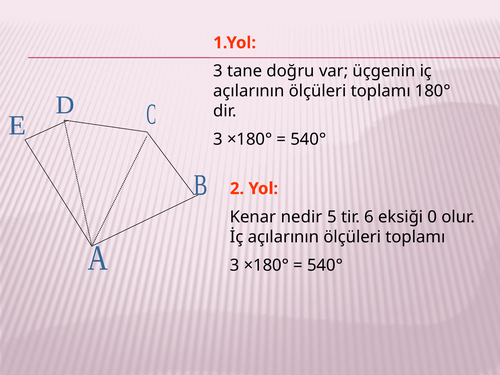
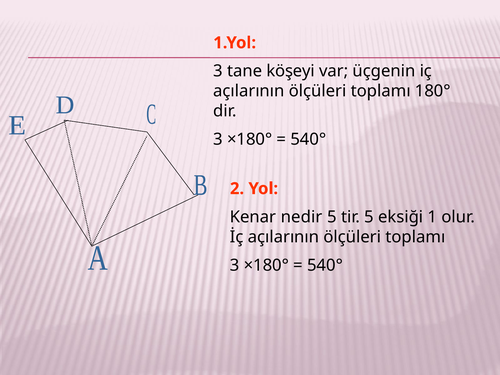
doğru: doğru -> köşeyi
tir 6: 6 -> 5
0: 0 -> 1
